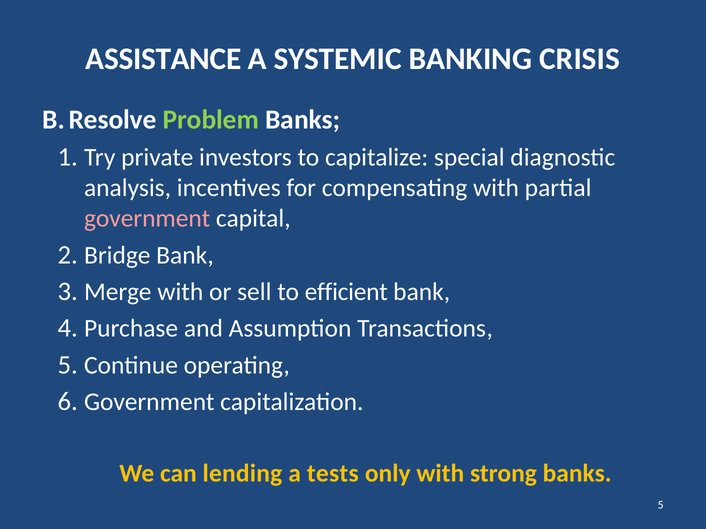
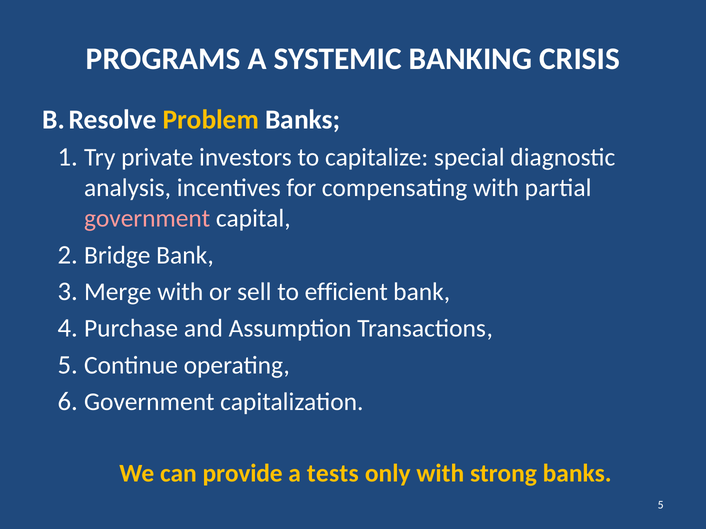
ASSISTANCE: ASSISTANCE -> PROGRAMS
Problem colour: light green -> yellow
lending: lending -> provide
